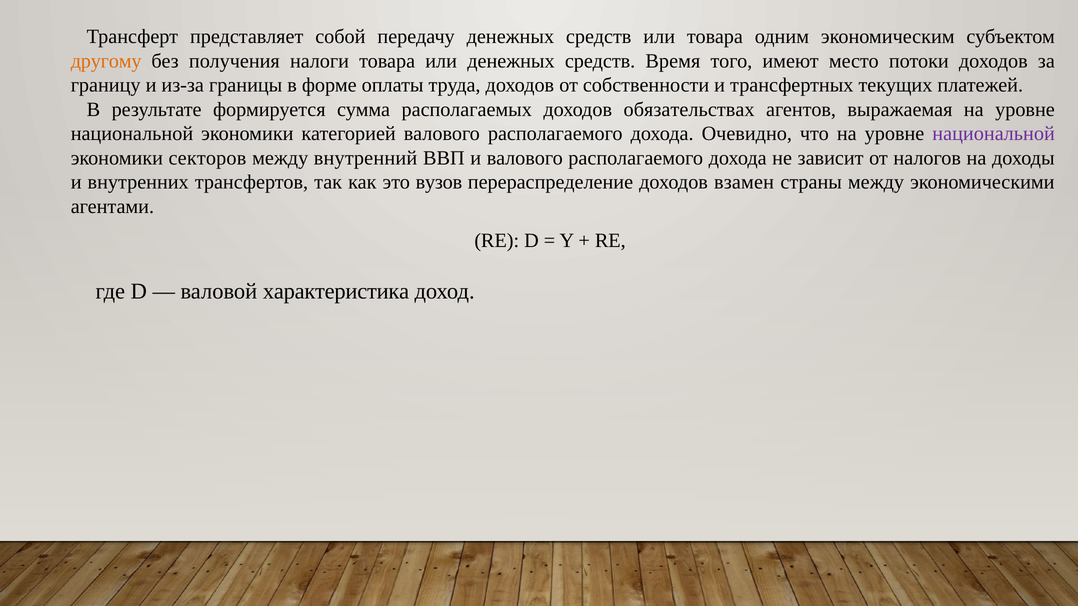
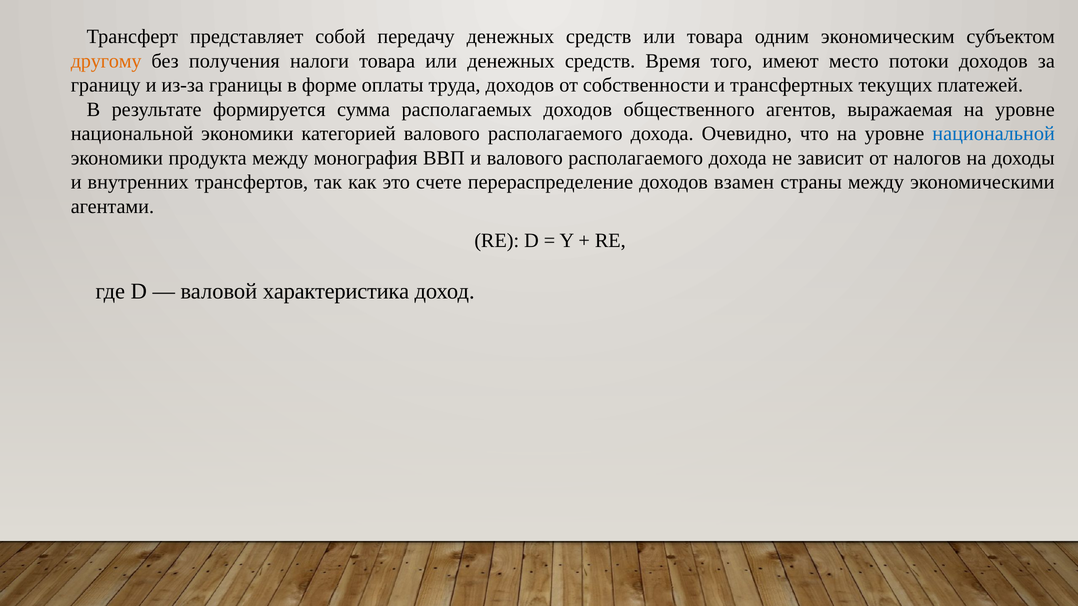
обязательствах: обязательствах -> общественного
национальной at (994, 134) colour: purple -> blue
секторов: секторов -> продукта
внутренний: внутренний -> монография
вузов: вузов -> счете
